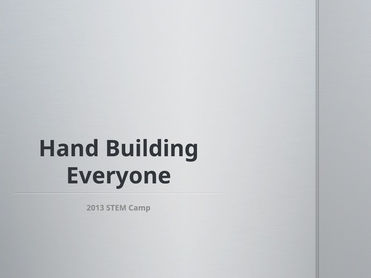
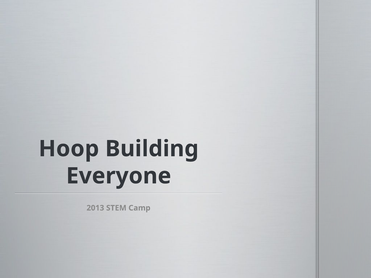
Hand: Hand -> Hoop
